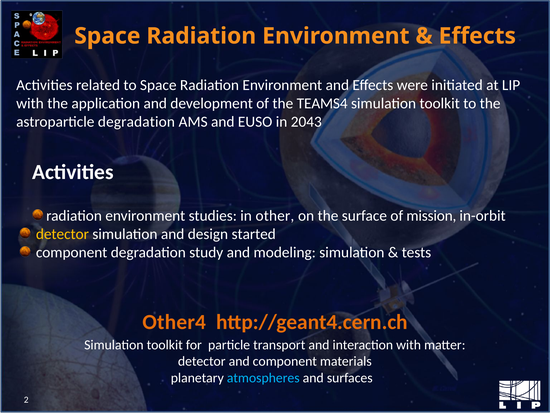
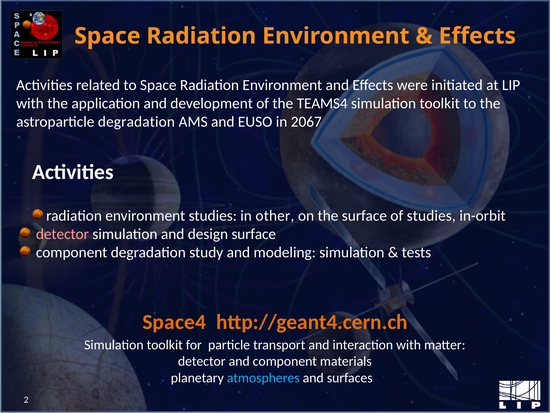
2043: 2043 -> 2067
of mission: mission -> studies
detector at (62, 234) colour: yellow -> pink
design started: started -> surface
Other4: Other4 -> Space4
